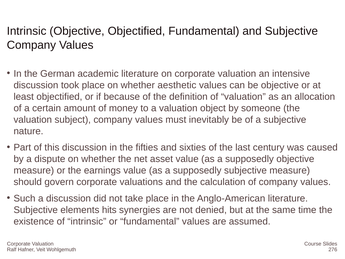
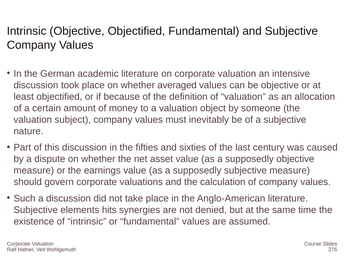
aesthetic: aesthetic -> averaged
